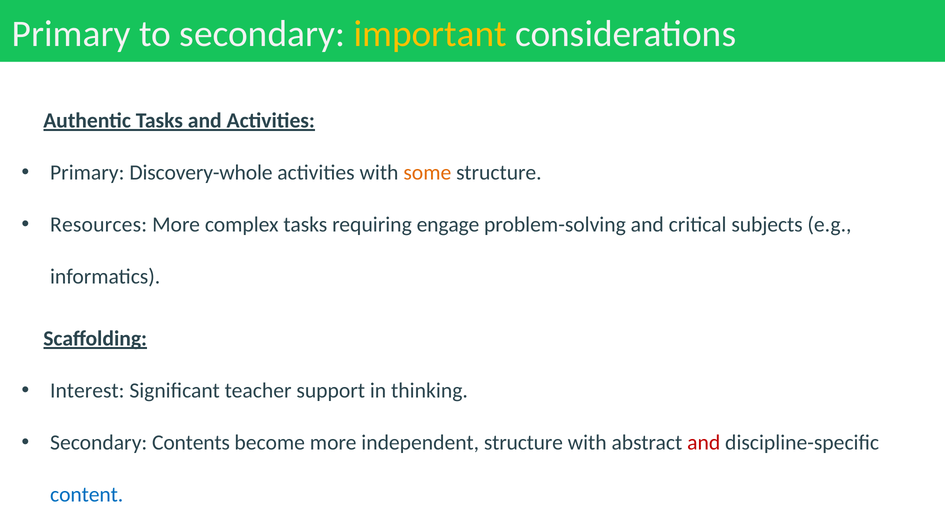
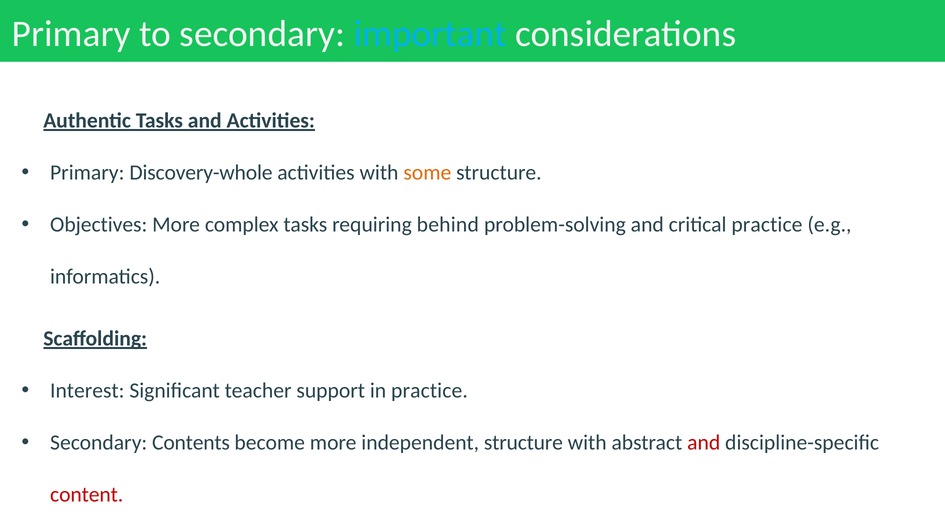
important colour: yellow -> light blue
Resources: Resources -> Objectives
engage: engage -> behind
critical subjects: subjects -> practice
in thinking: thinking -> practice
content colour: blue -> red
